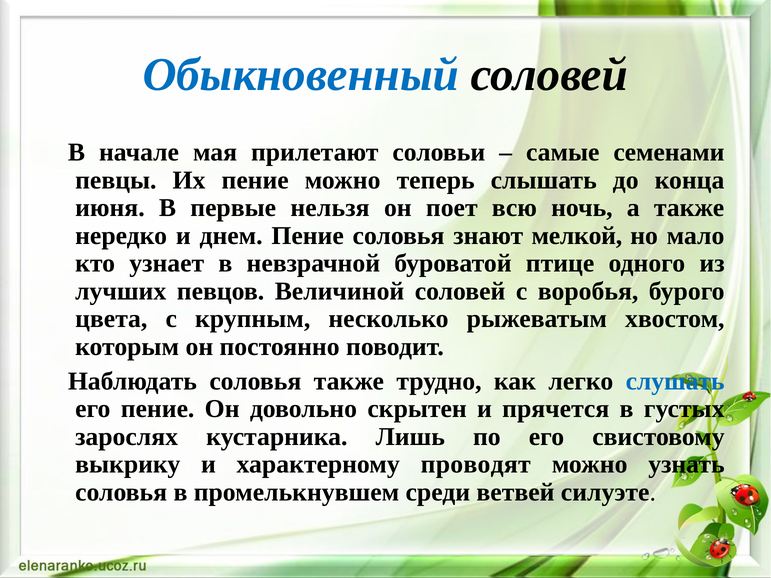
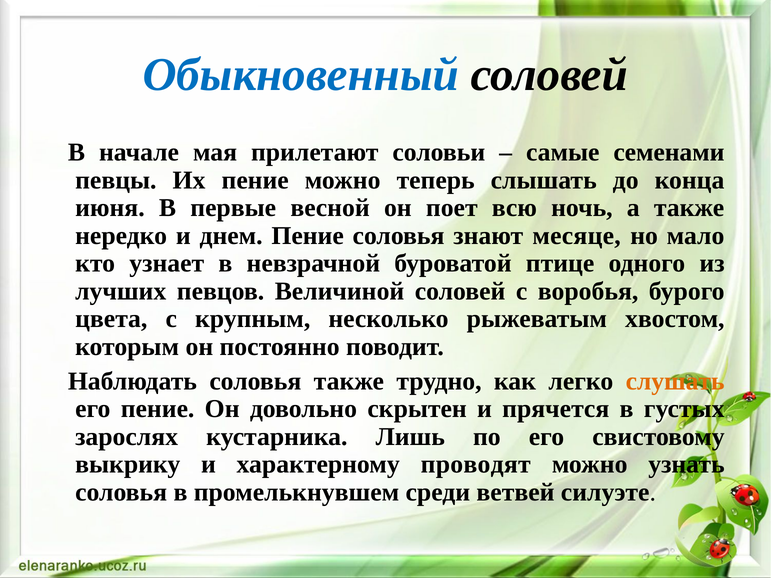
нельзя: нельзя -> весной
мелкой: мелкой -> месяце
слушать colour: blue -> orange
